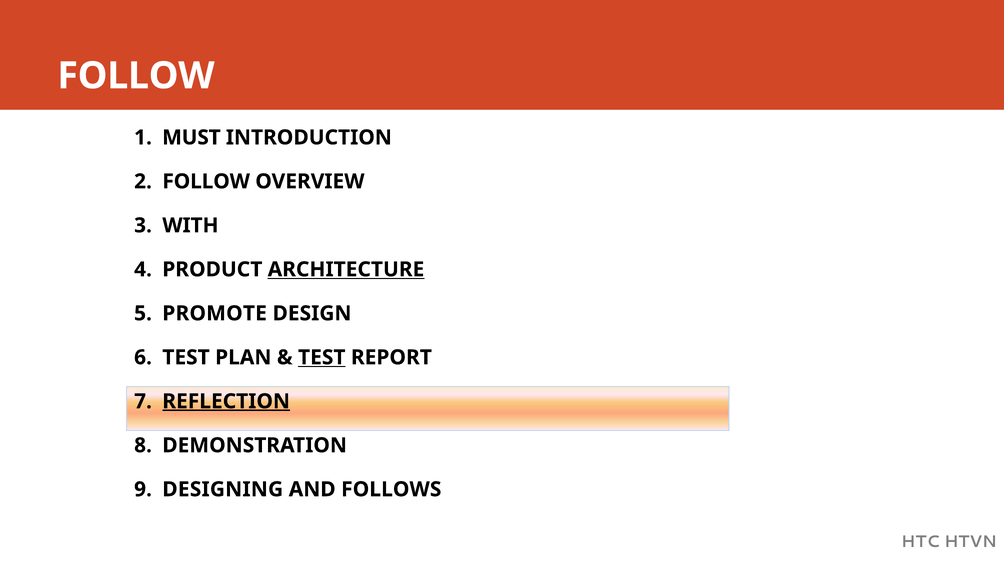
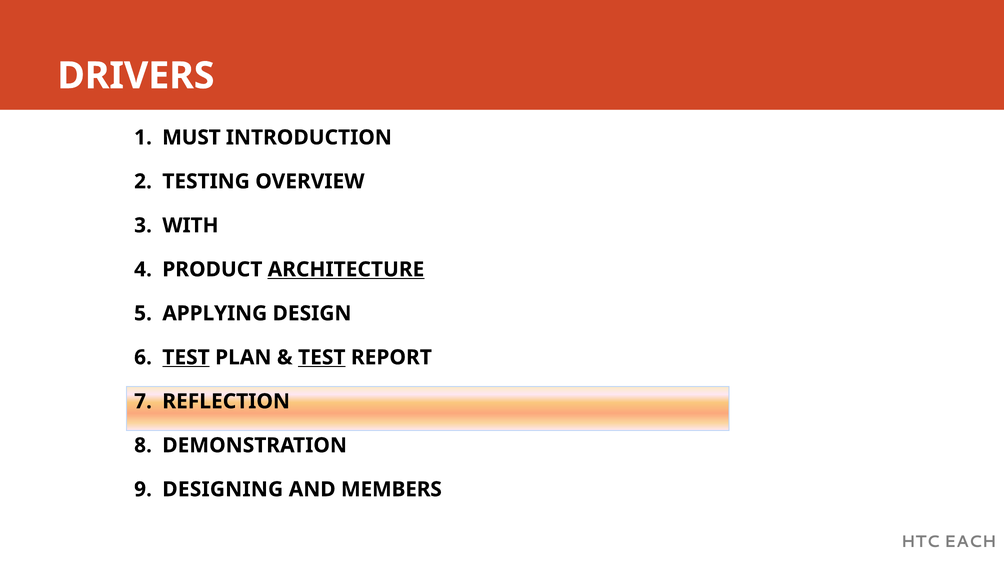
FOLLOW at (136, 76): FOLLOW -> DRIVERS
FOLLOW at (206, 181): FOLLOW -> TESTING
PROMOTE: PROMOTE -> APPLYING
TEST at (186, 357) underline: none -> present
REFLECTION underline: present -> none
FOLLOWS: FOLLOWS -> MEMBERS
HTVN: HTVN -> EACH
